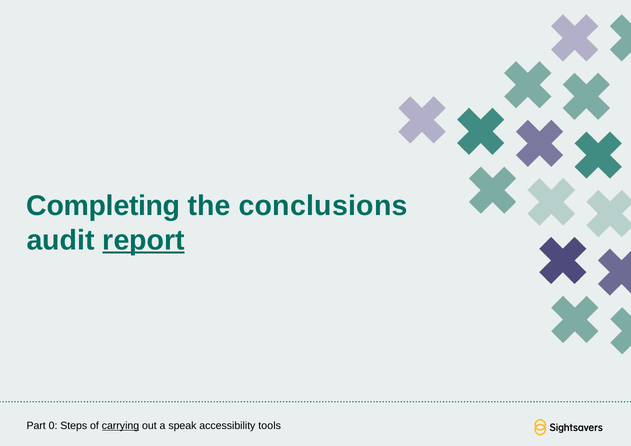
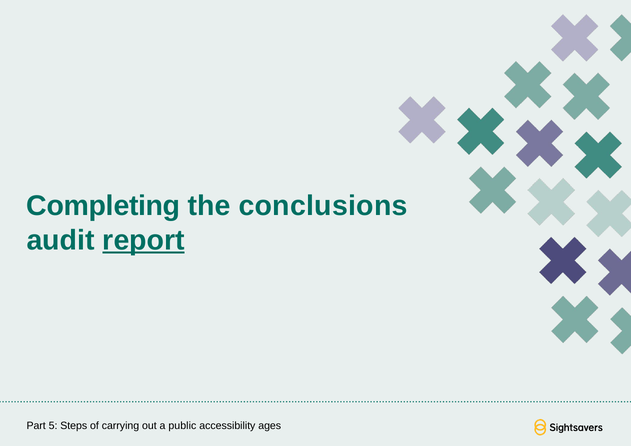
0: 0 -> 5
carrying underline: present -> none
speak: speak -> public
tools: tools -> ages
